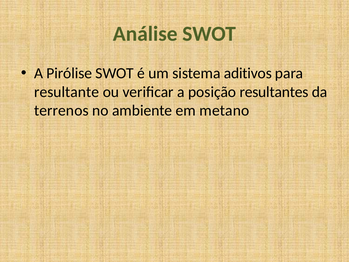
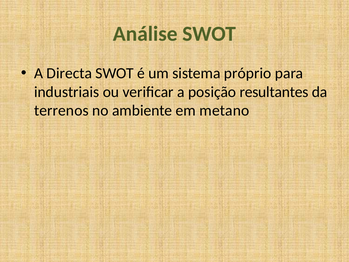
Pirólise: Pirólise -> Directa
aditivos: aditivos -> próprio
resultante: resultante -> industriais
